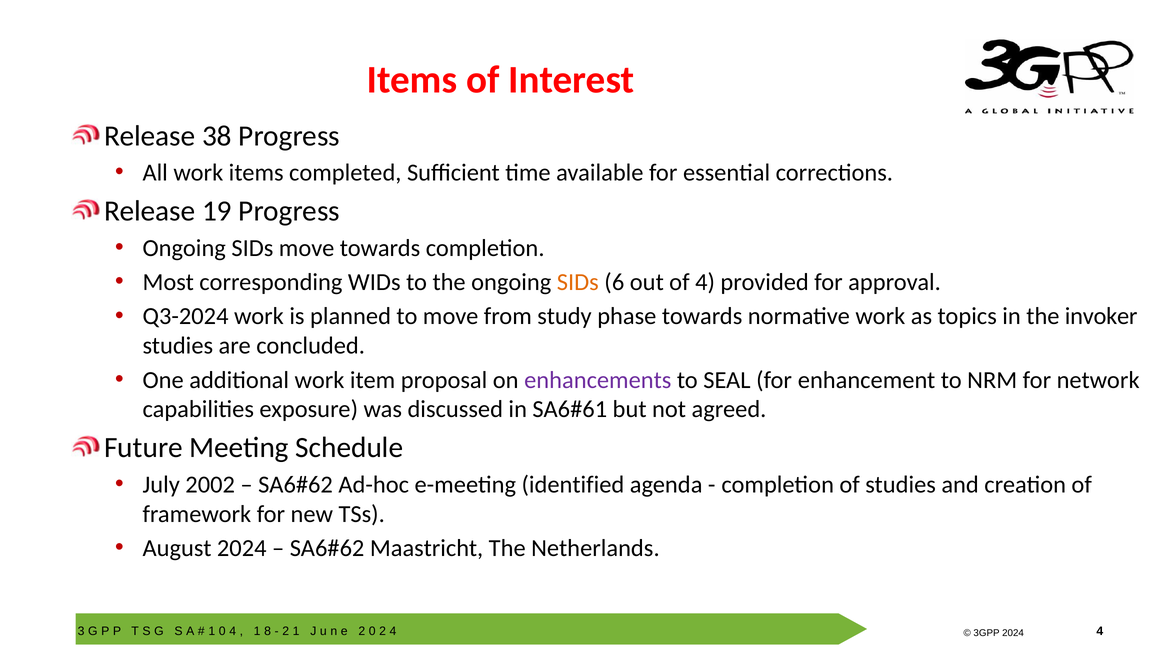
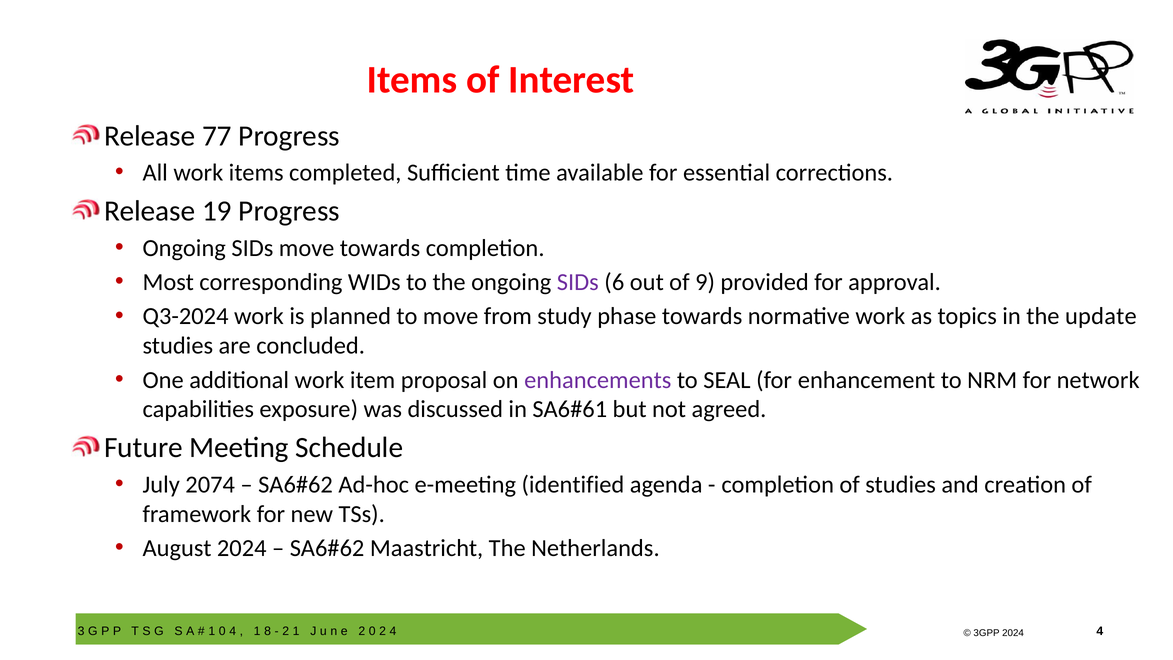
38: 38 -> 77
SIDs at (578, 282) colour: orange -> purple
of 4: 4 -> 9
invoker: invoker -> update
2002: 2002 -> 2074
